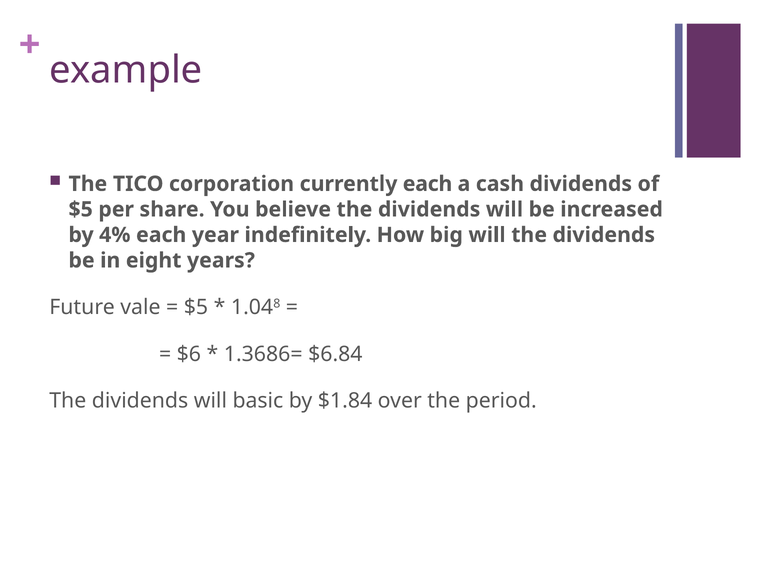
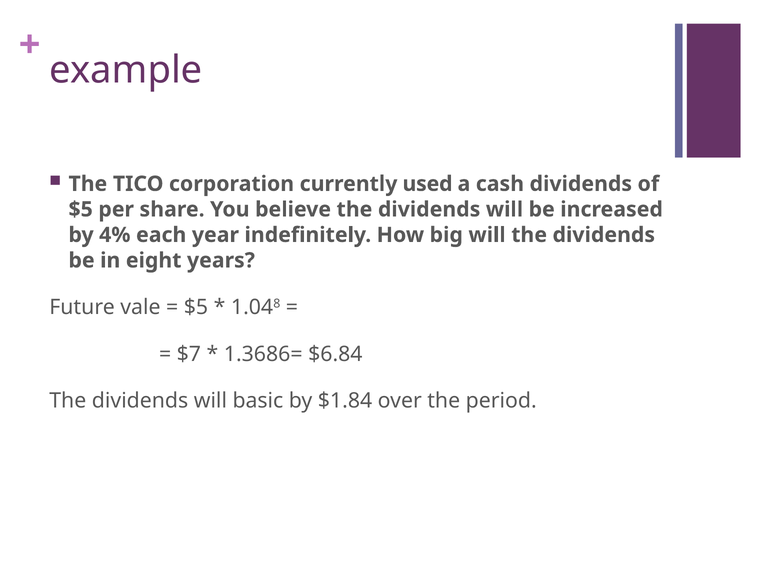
currently each: each -> used
$6: $6 -> $7
